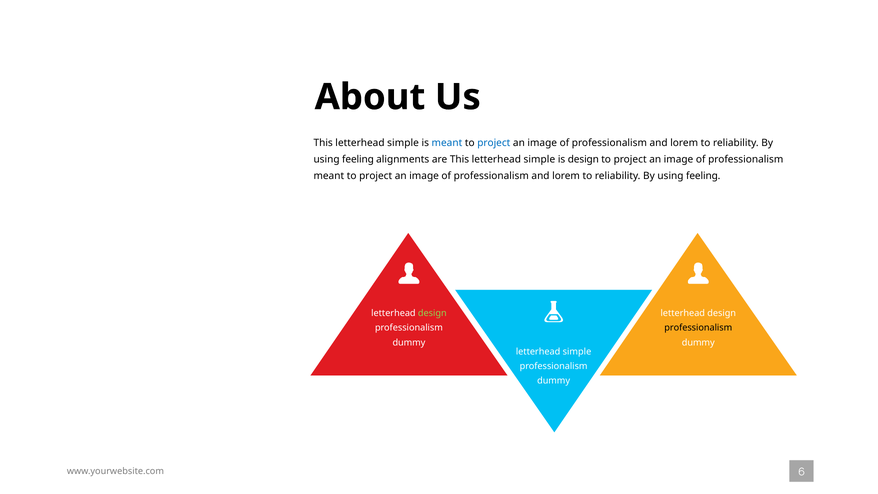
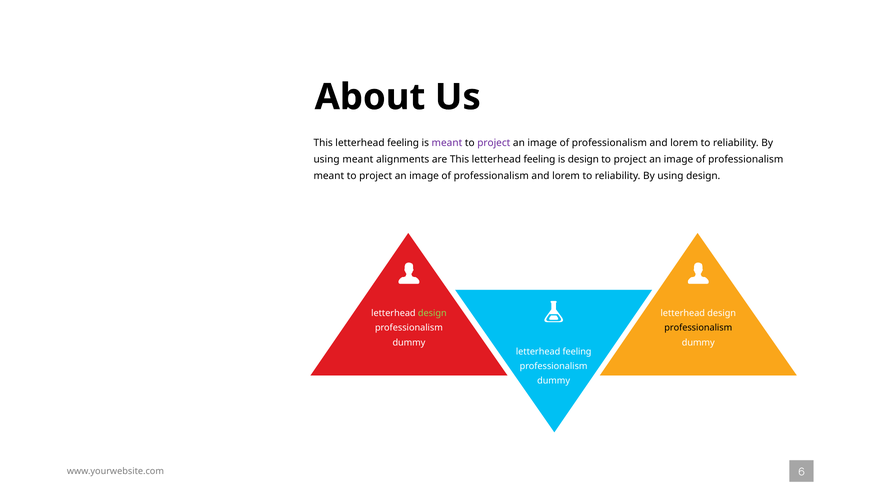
simple at (403, 143): simple -> feeling
meant at (447, 143) colour: blue -> purple
project at (494, 143) colour: blue -> purple
feeling at (358, 159): feeling -> meant
are This letterhead simple: simple -> feeling
feeling at (703, 176): feeling -> design
simple at (577, 352): simple -> feeling
